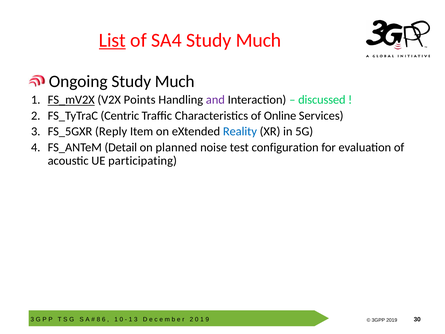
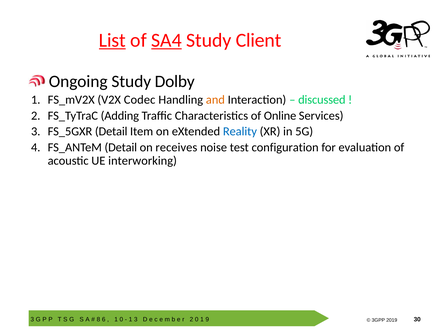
SA4 underline: none -> present
Much at (259, 40): Much -> Client
Ongoing Study Much: Much -> Dolby
FS_mV2X underline: present -> none
Points: Points -> Codec
and colour: purple -> orange
Centric: Centric -> Adding
FS_5GXR Reply: Reply -> Detail
planned: planned -> receives
participating: participating -> interworking
